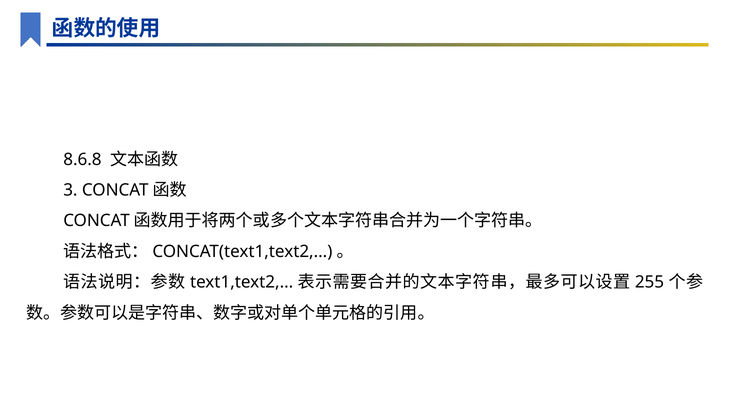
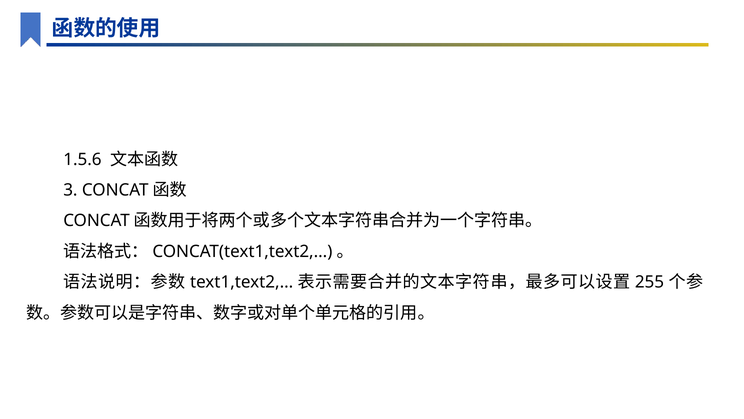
8.6.8: 8.6.8 -> 1.5.6
